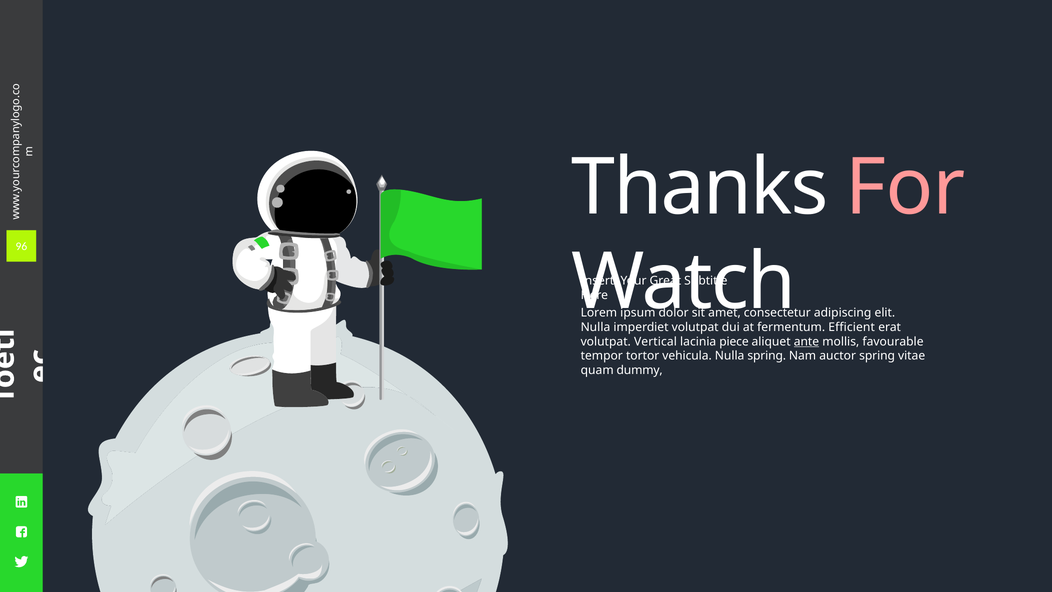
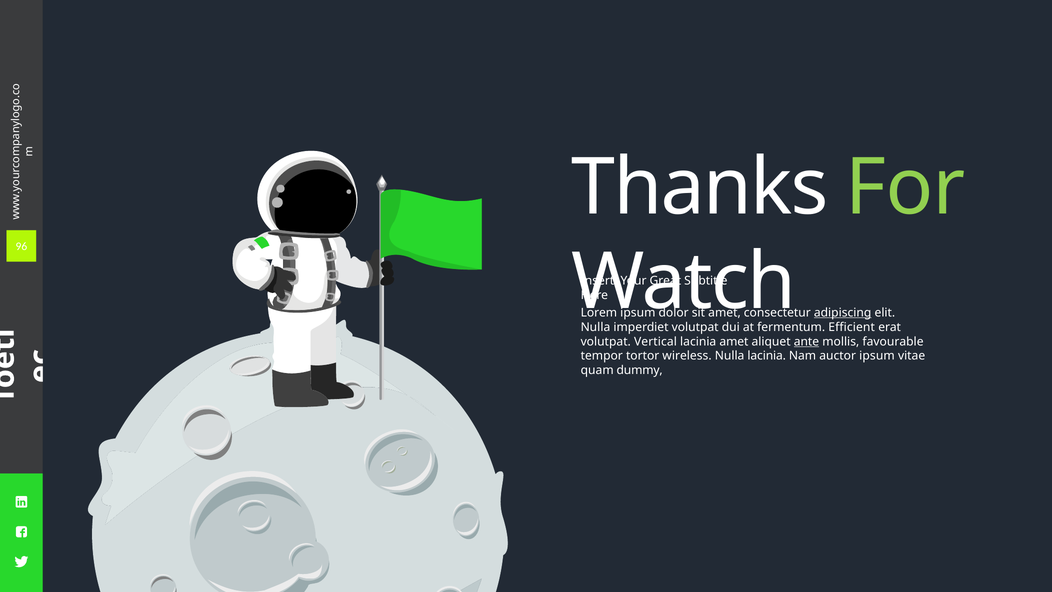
For colour: pink -> light green
adipiscing underline: none -> present
lacinia piece: piece -> amet
vehicula: vehicula -> wireless
Nulla spring: spring -> lacinia
auctor spring: spring -> ipsum
